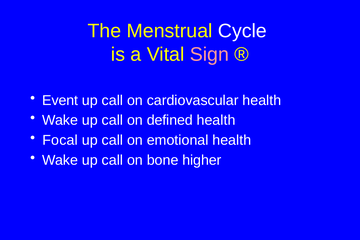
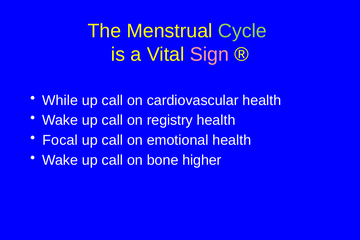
Cycle colour: white -> light green
Event: Event -> While
defined: defined -> registry
